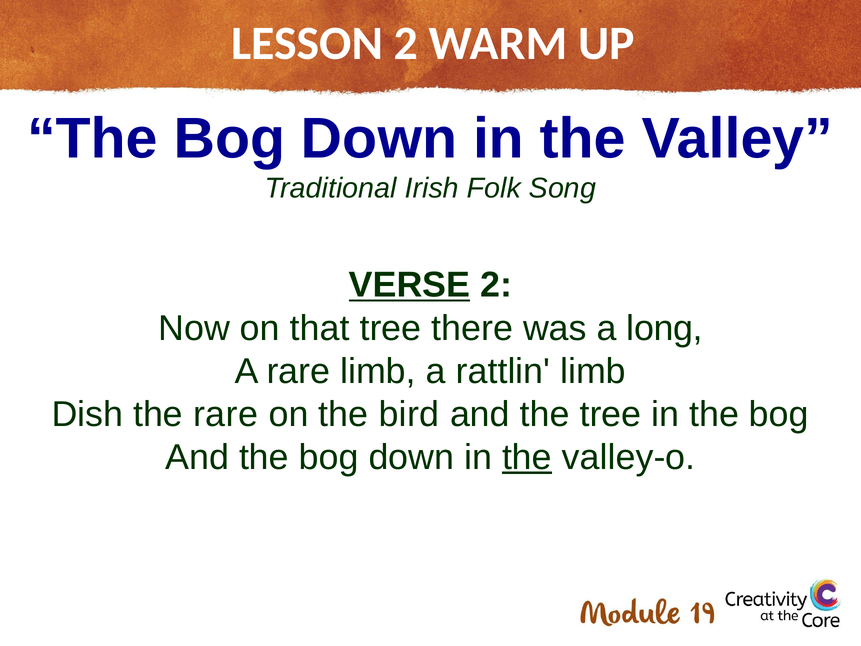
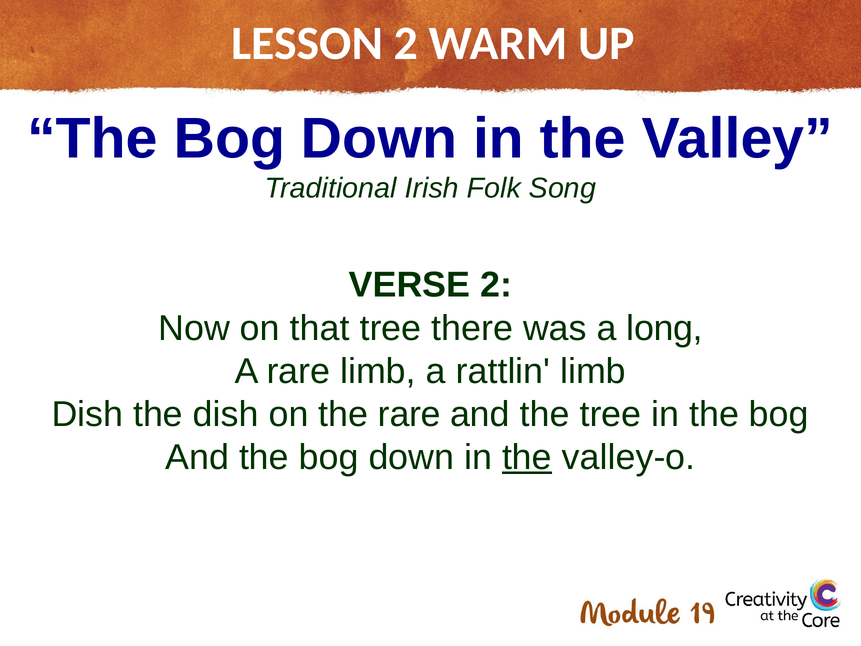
VERSE underline: present -> none
the rare: rare -> dish
the bird: bird -> rare
